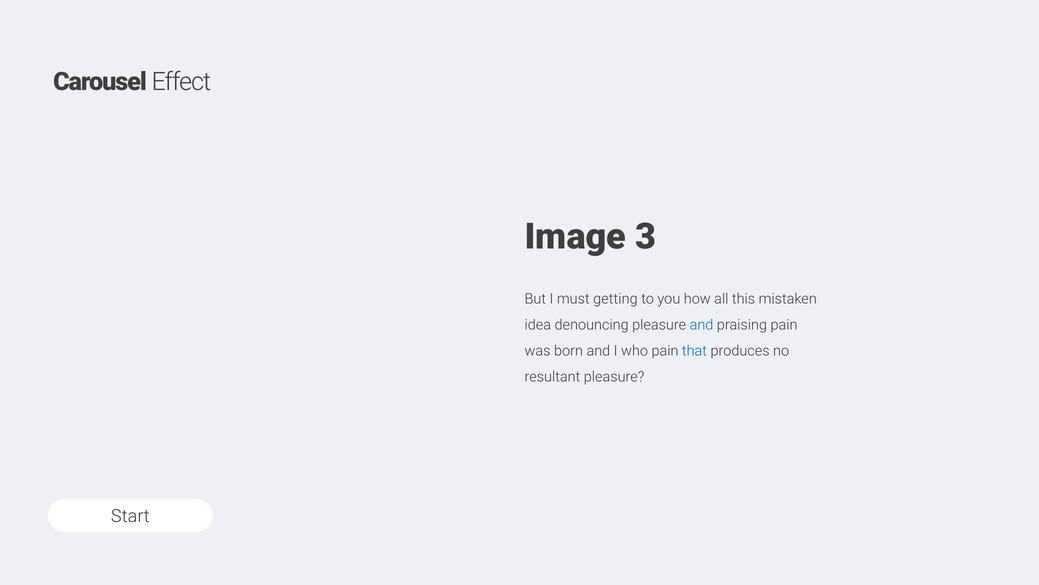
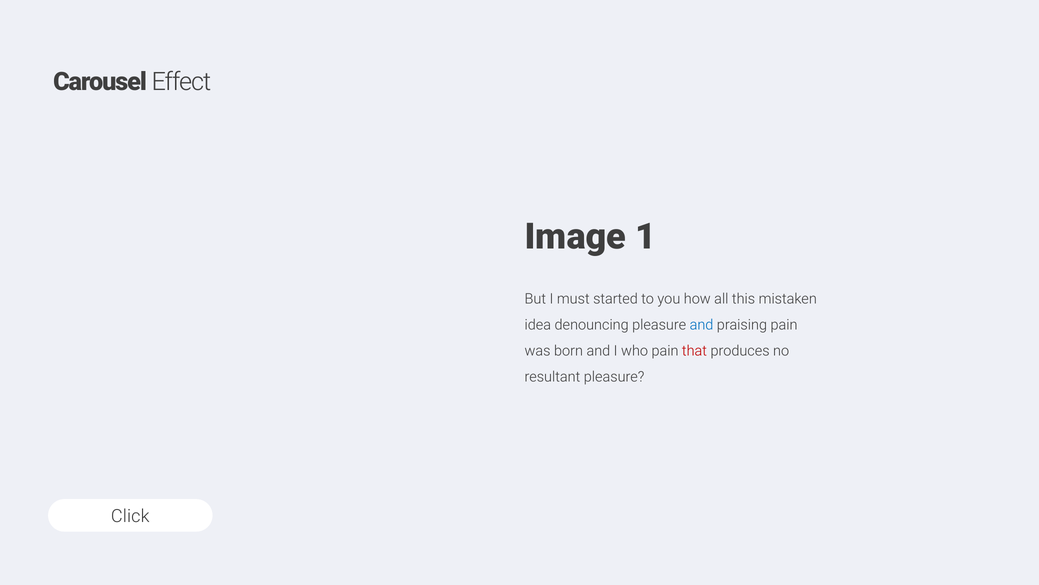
3: 3 -> 1
getting: getting -> started
that colour: blue -> red
Start: Start -> Click
